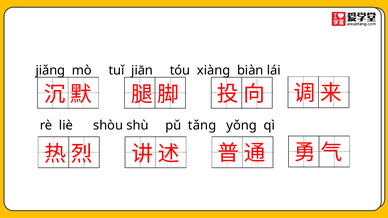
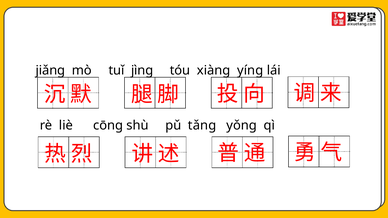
jiān: jiān -> jìng
biàn: biàn -> yíng
shòu: shòu -> cōng
